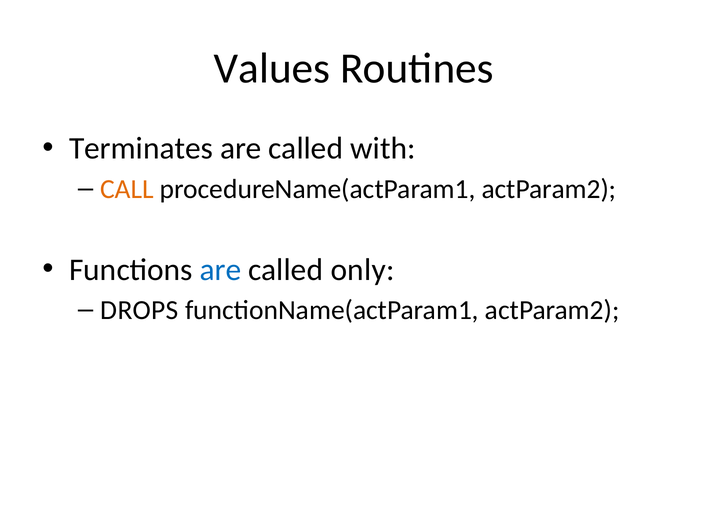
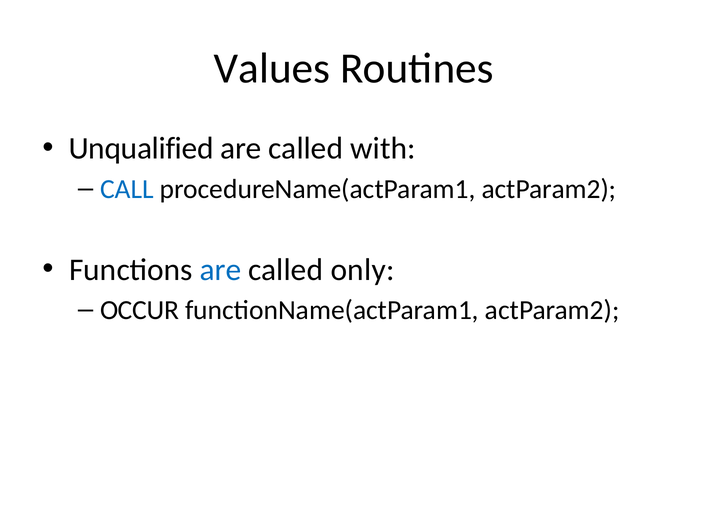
Terminates: Terminates -> Unqualified
CALL colour: orange -> blue
DROPS: DROPS -> OCCUR
